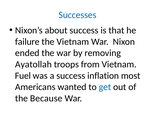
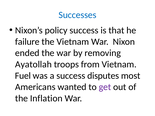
about: about -> policy
inflation: inflation -> disputes
get colour: blue -> purple
Because: Because -> Inflation
